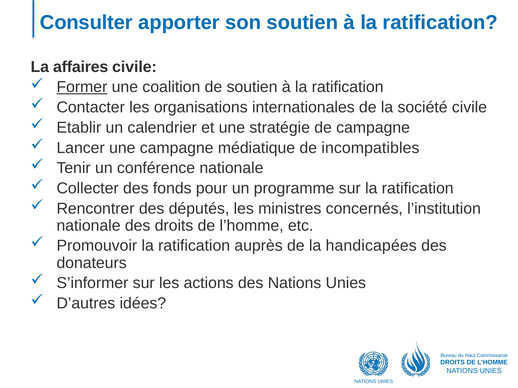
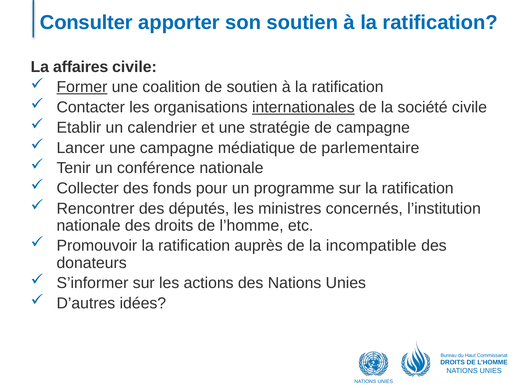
internationales underline: none -> present
incompatibles: incompatibles -> parlementaire
handicapées: handicapées -> incompatible
